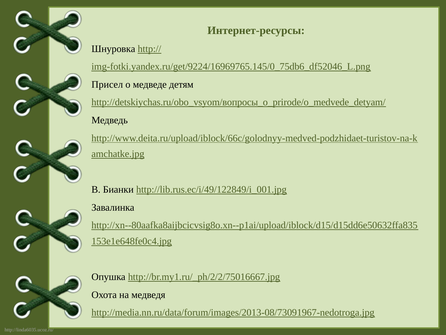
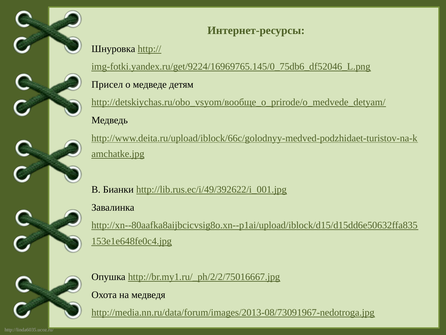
http://detskiychas.ru/obo_vsyom/вопросы_o_prirode/o_medvede_detyam/: http://detskiychas.ru/obo_vsyom/вопросы_o_prirode/o_medvede_detyam/ -> http://detskiychas.ru/obo_vsyom/вообще_o_prirode/o_medvede_detyam/
http://lib.rus.ec/i/49/122849/i_001.jpg: http://lib.rus.ec/i/49/122849/i_001.jpg -> http://lib.rus.ec/i/49/392622/i_001.jpg
